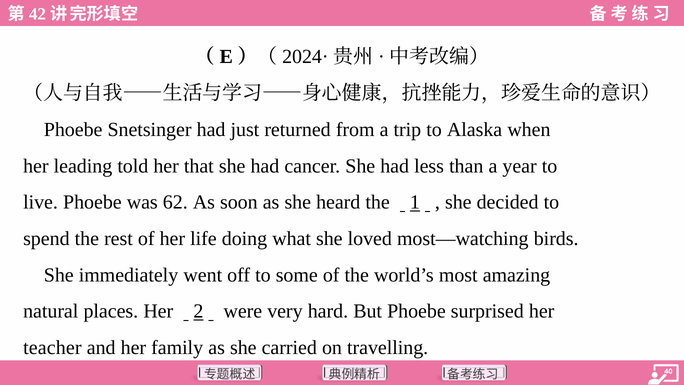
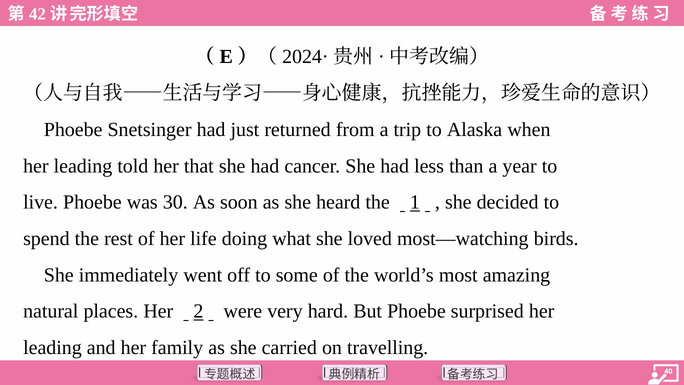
62: 62 -> 30
teacher at (52, 348): teacher -> leading
